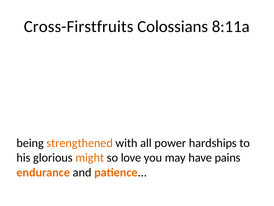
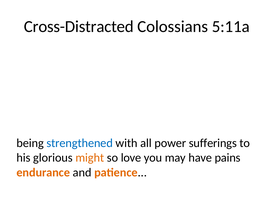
Cross-Firstfruits: Cross-Firstfruits -> Cross-Distracted
8:11a: 8:11a -> 5:11a
strengthened colour: orange -> blue
hardships: hardships -> sufferings
